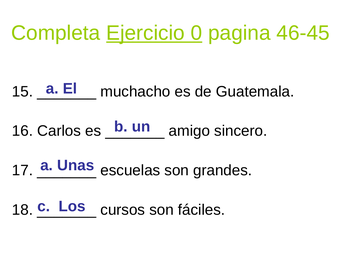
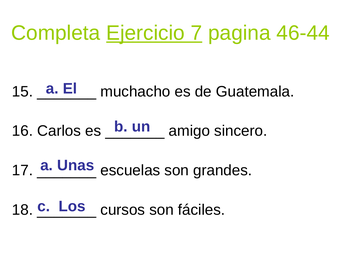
0: 0 -> 7
46-45: 46-45 -> 46-44
